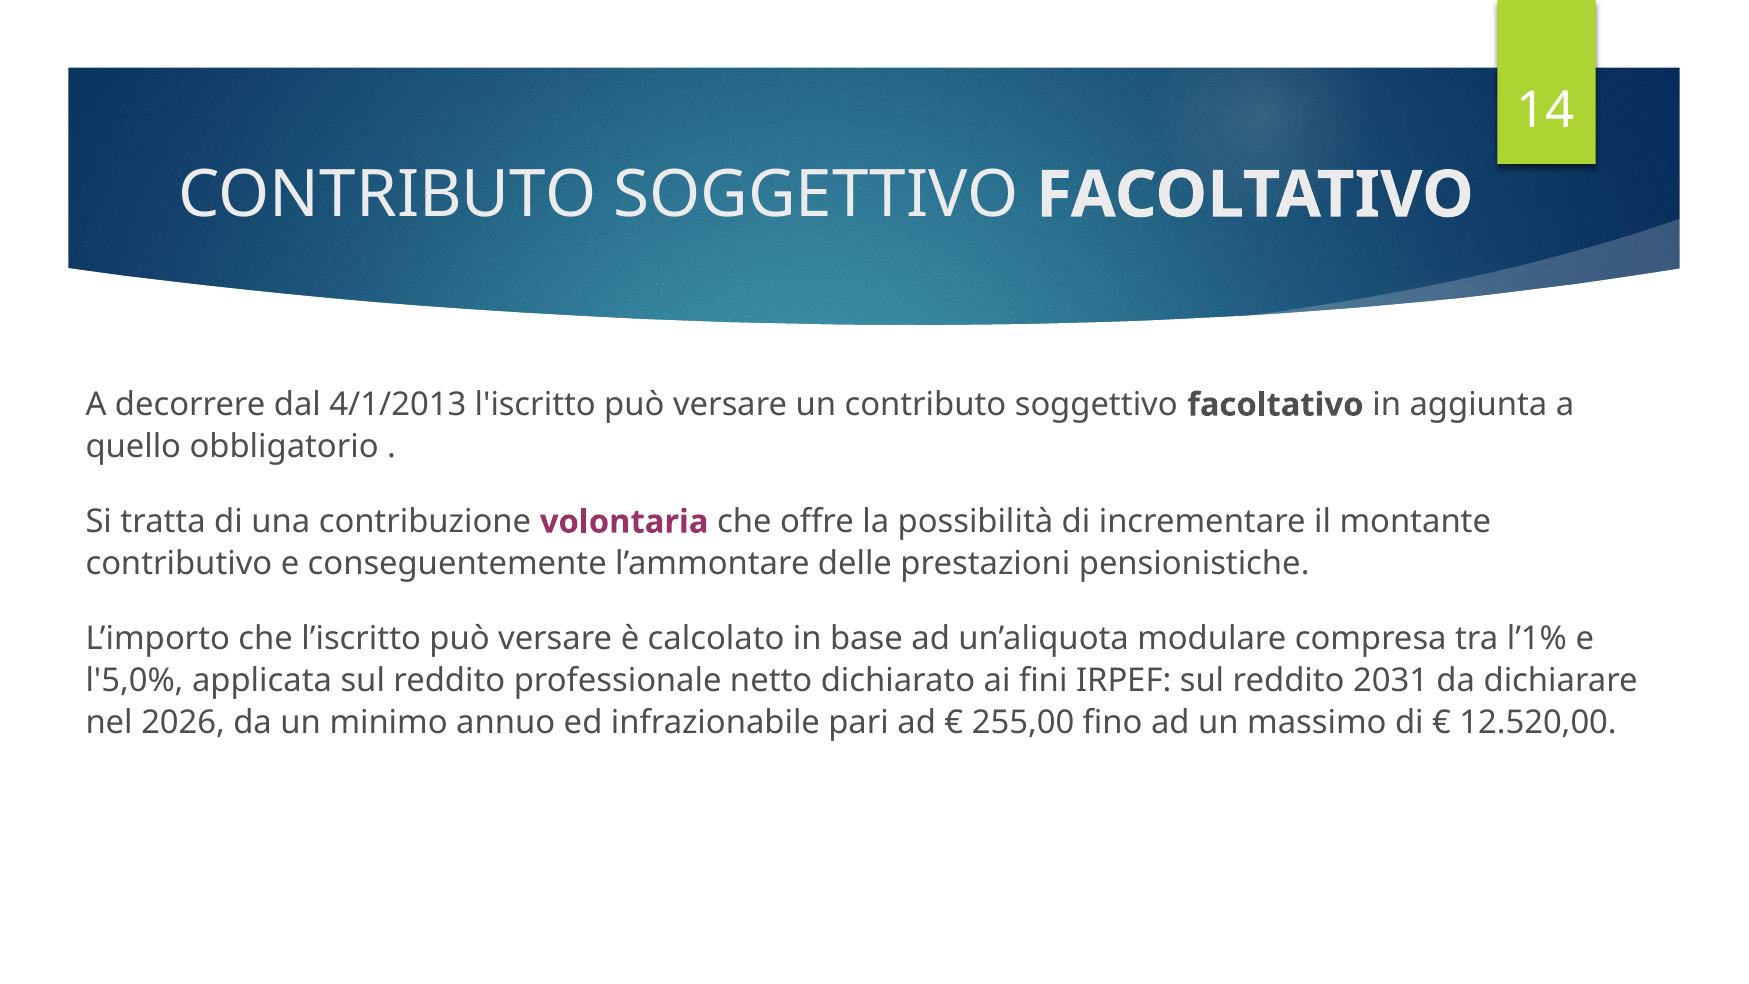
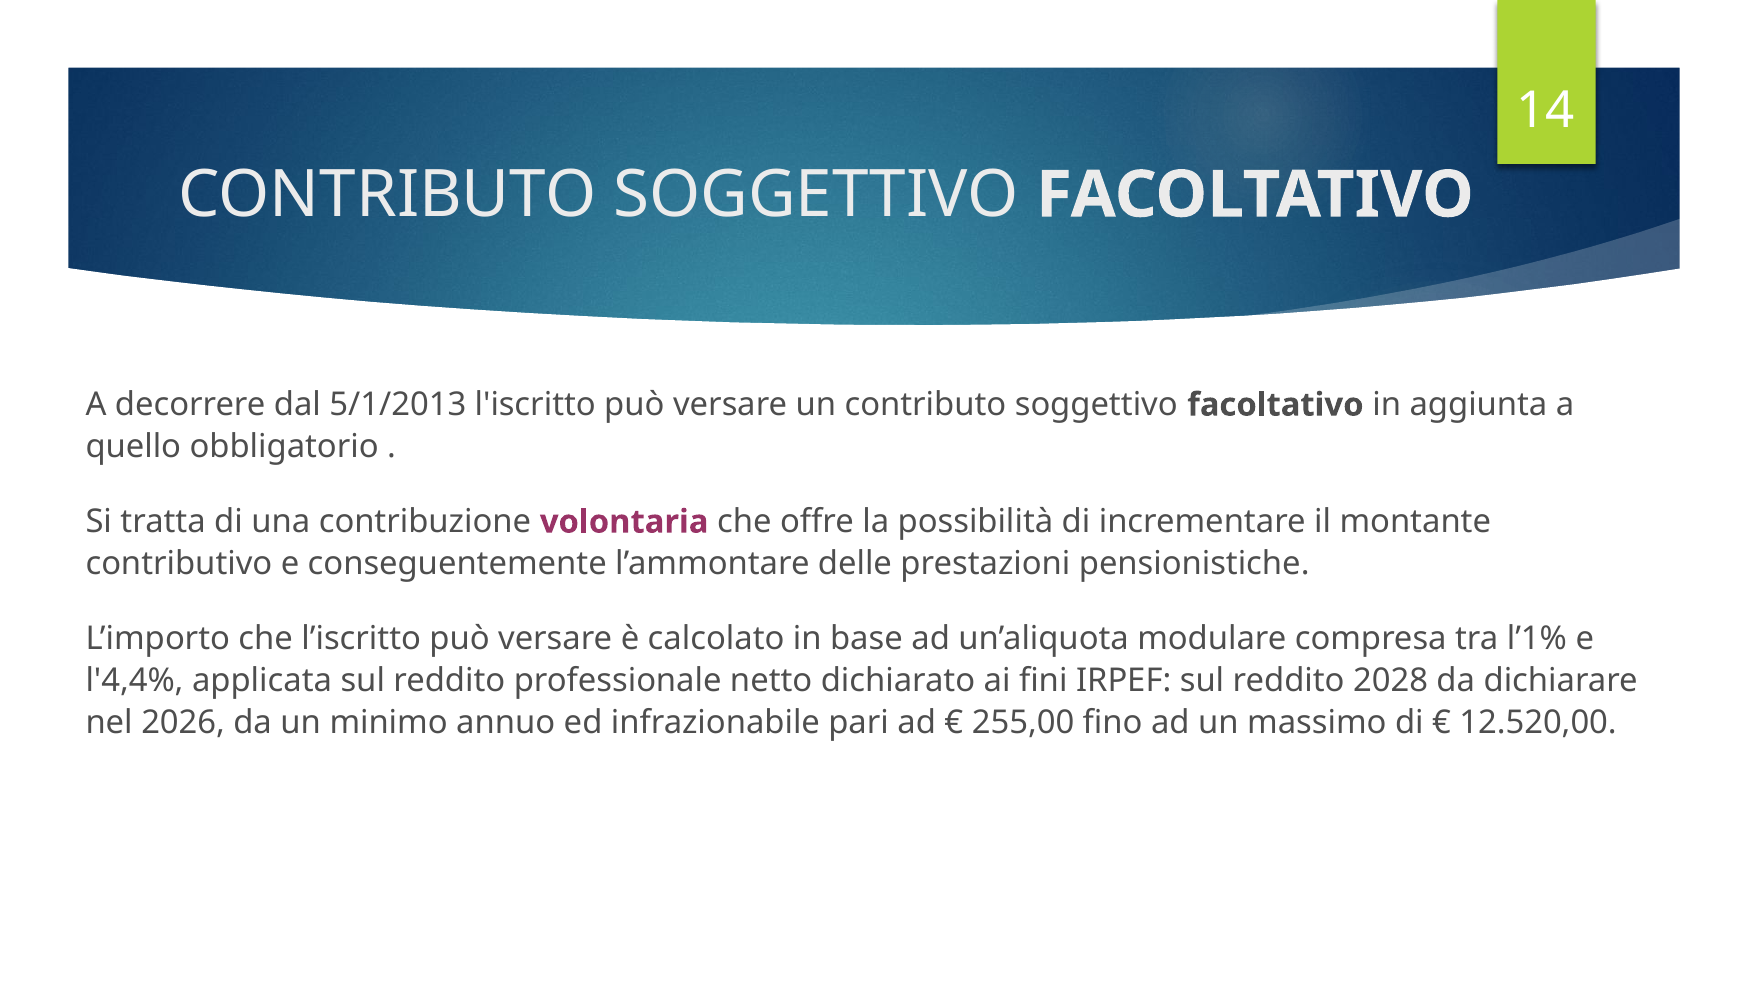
4/1/2013: 4/1/2013 -> 5/1/2013
l'5,0%: l'5,0% -> l'4,4%
2031: 2031 -> 2028
